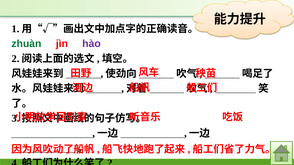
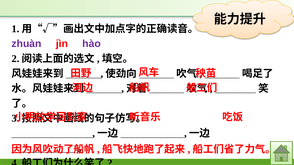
zhuàn colour: green -> purple
